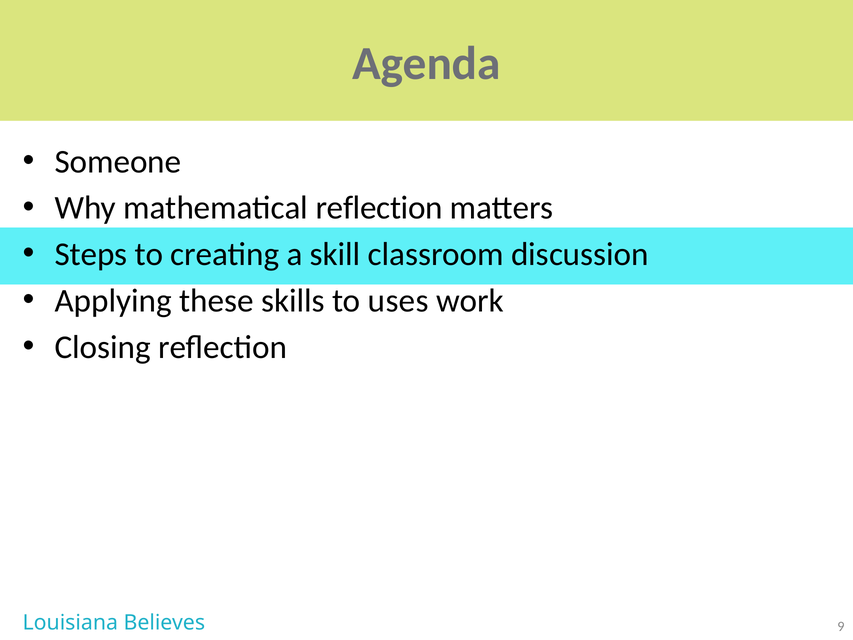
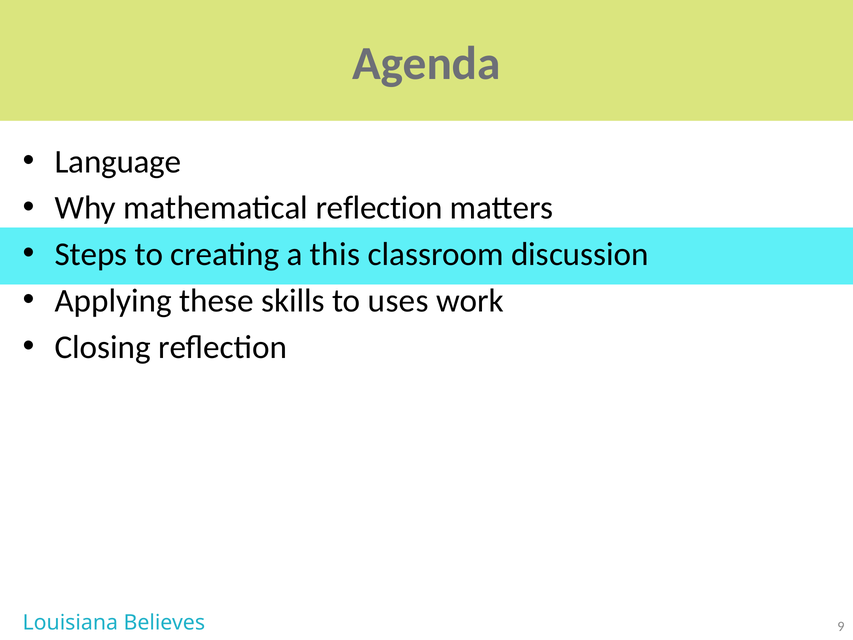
Someone: Someone -> Language
skill: skill -> this
